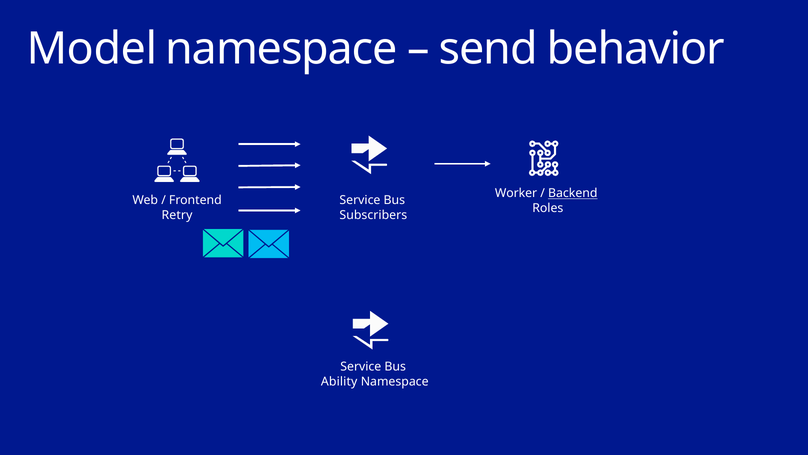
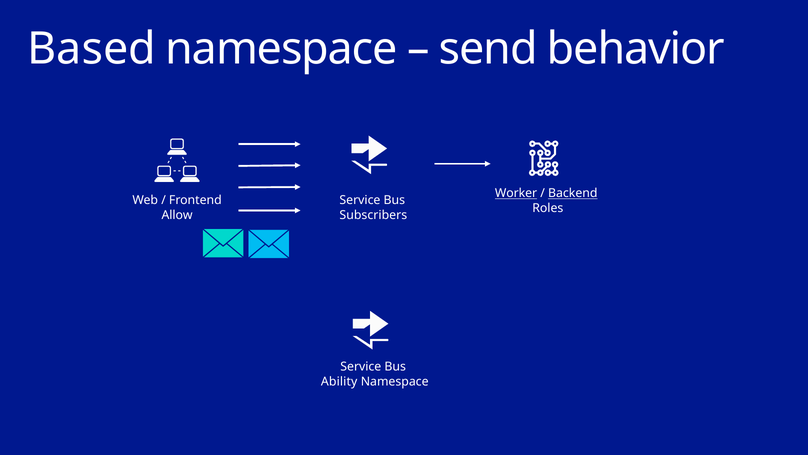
Model: Model -> Based
Worker underline: none -> present
Retry: Retry -> Allow
